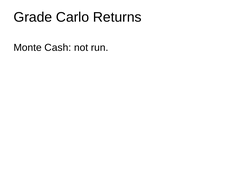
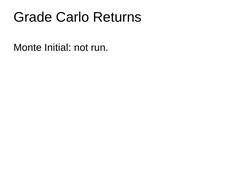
Cash: Cash -> Initial
